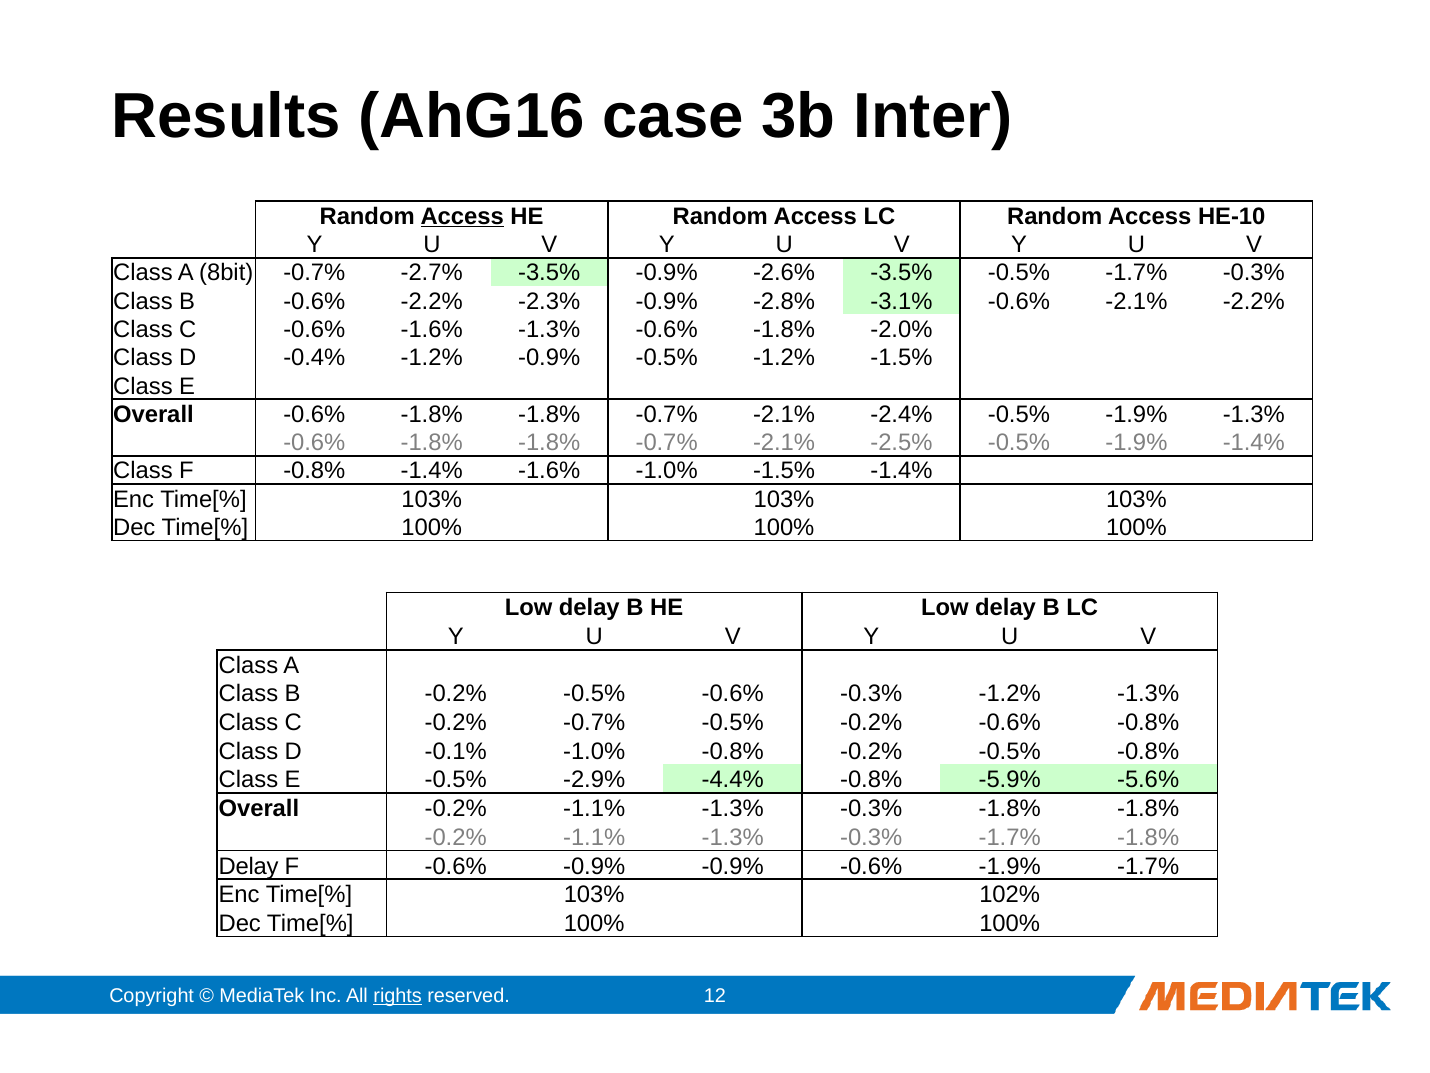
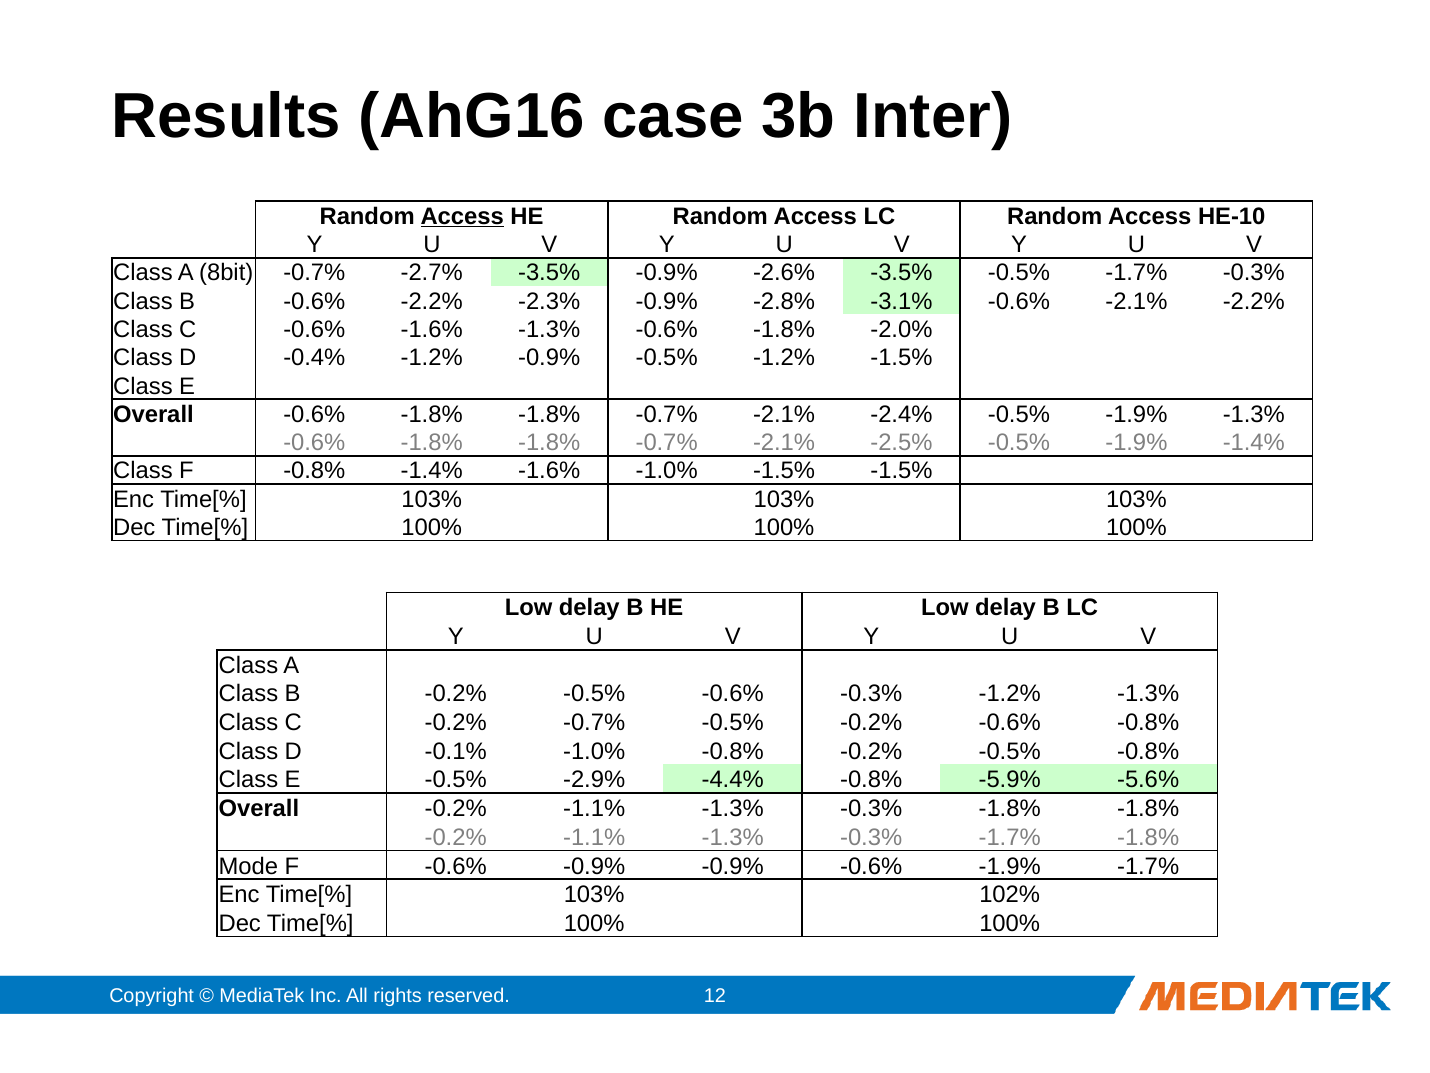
-1.5% -1.4%: -1.4% -> -1.5%
Delay at (249, 866): Delay -> Mode
rights underline: present -> none
